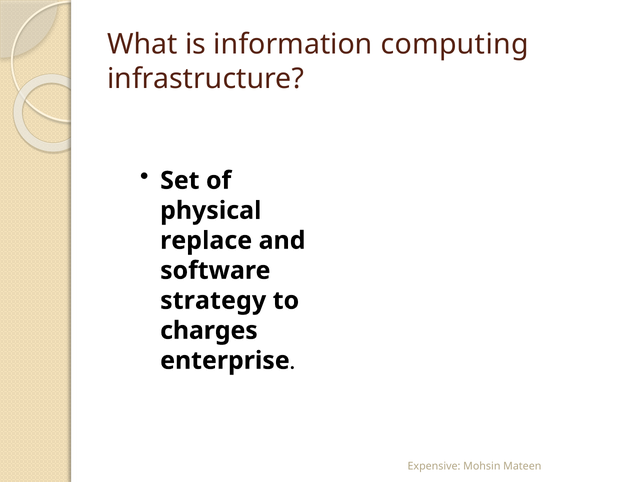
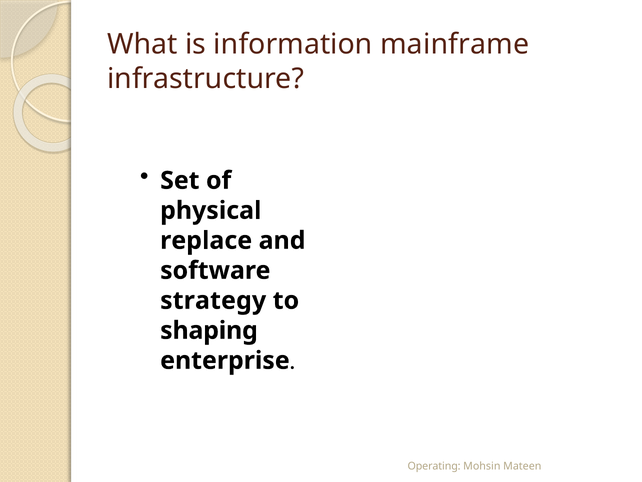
computing: computing -> mainframe
charges: charges -> shaping
Expensive: Expensive -> Operating
